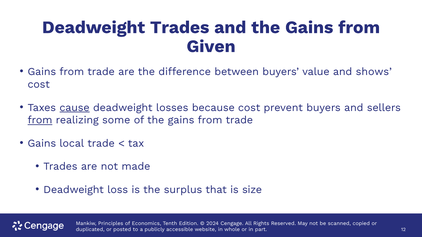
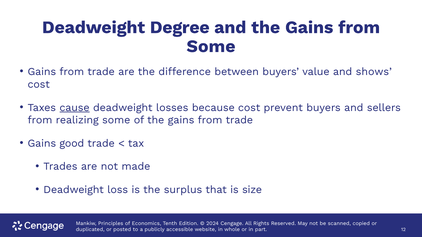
Deadweight Trades: Trades -> Degree
Given at (211, 46): Given -> Some
from at (40, 120) underline: present -> none
local: local -> good
